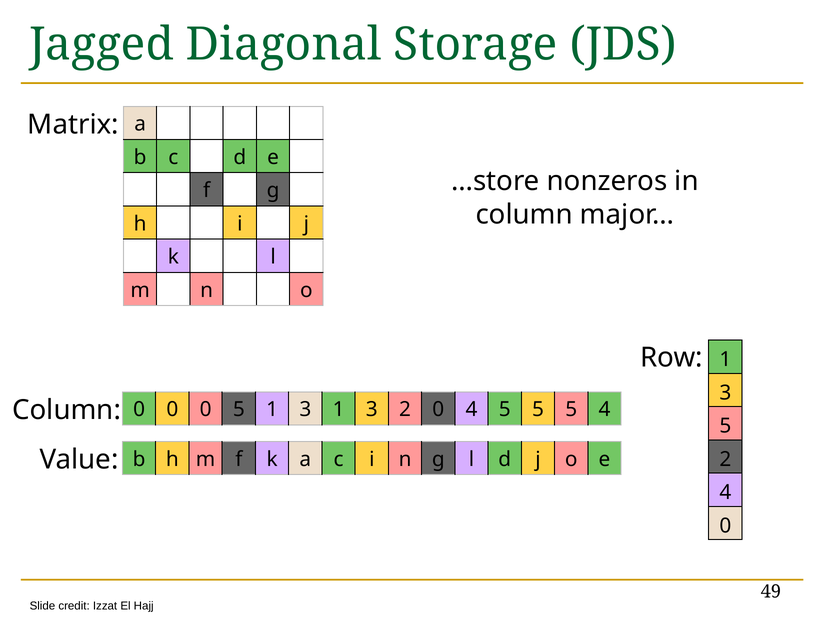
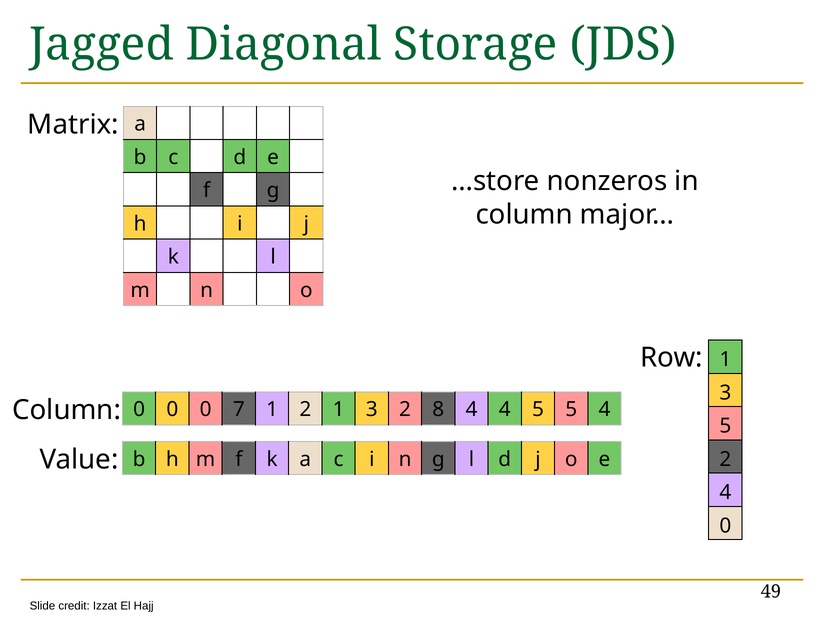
0 5: 5 -> 7
3 at (305, 410): 3 -> 2
2 0: 0 -> 8
4 5: 5 -> 4
